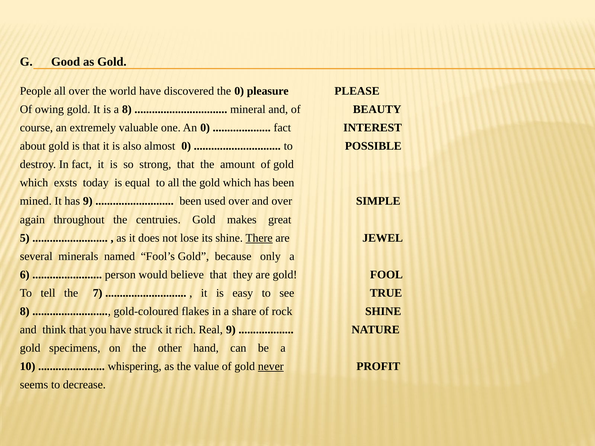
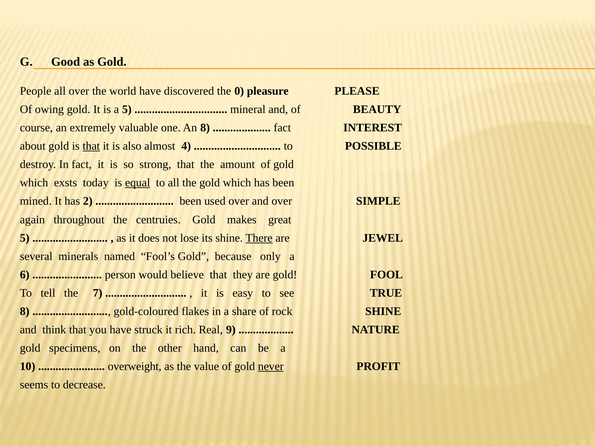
a 8: 8 -> 5
An 0: 0 -> 8
that at (91, 146) underline: none -> present
almost 0: 0 -> 4
equal underline: none -> present
has 9: 9 -> 2
whispering: whispering -> overweight
